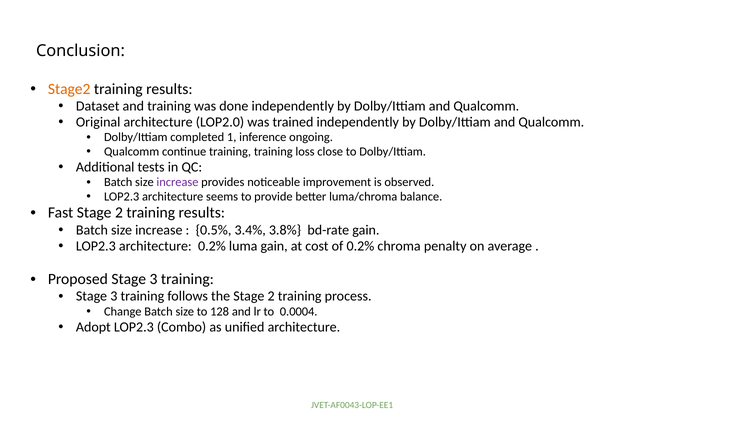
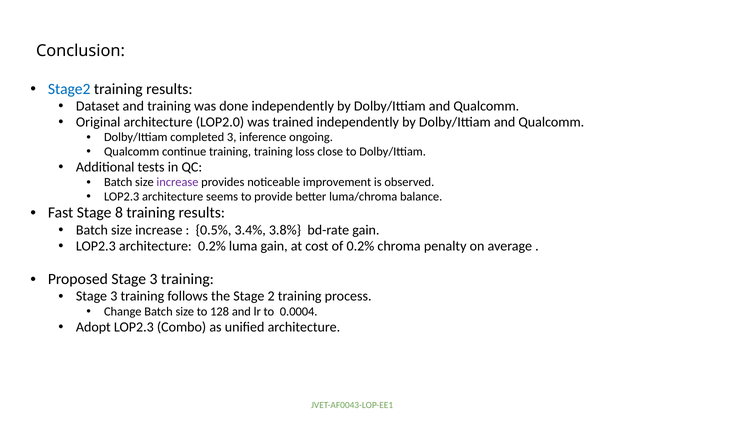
Stage2 colour: orange -> blue
completed 1: 1 -> 3
Fast Stage 2: 2 -> 8
